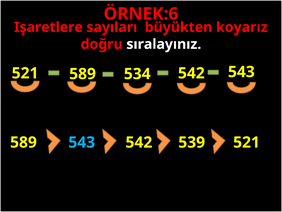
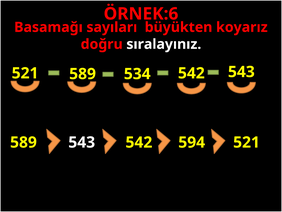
Işaretlere: Işaretlere -> Basamağı
543 at (82, 142) colour: light blue -> white
539: 539 -> 594
